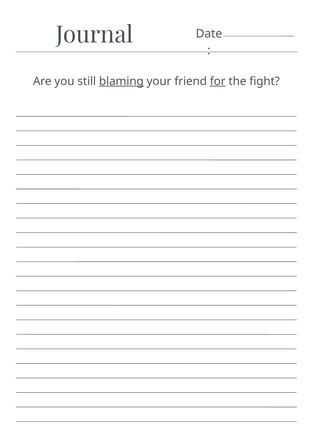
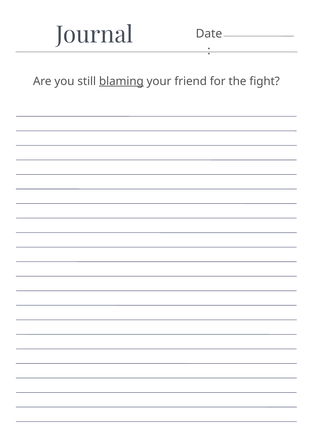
for underline: present -> none
